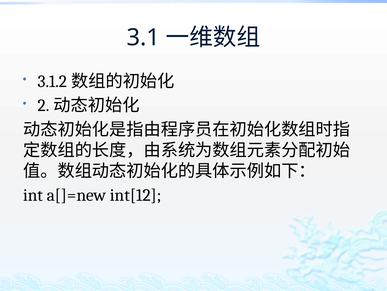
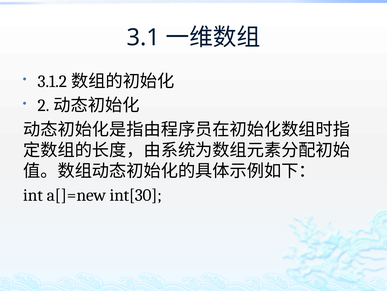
int[12: int[12 -> int[30
